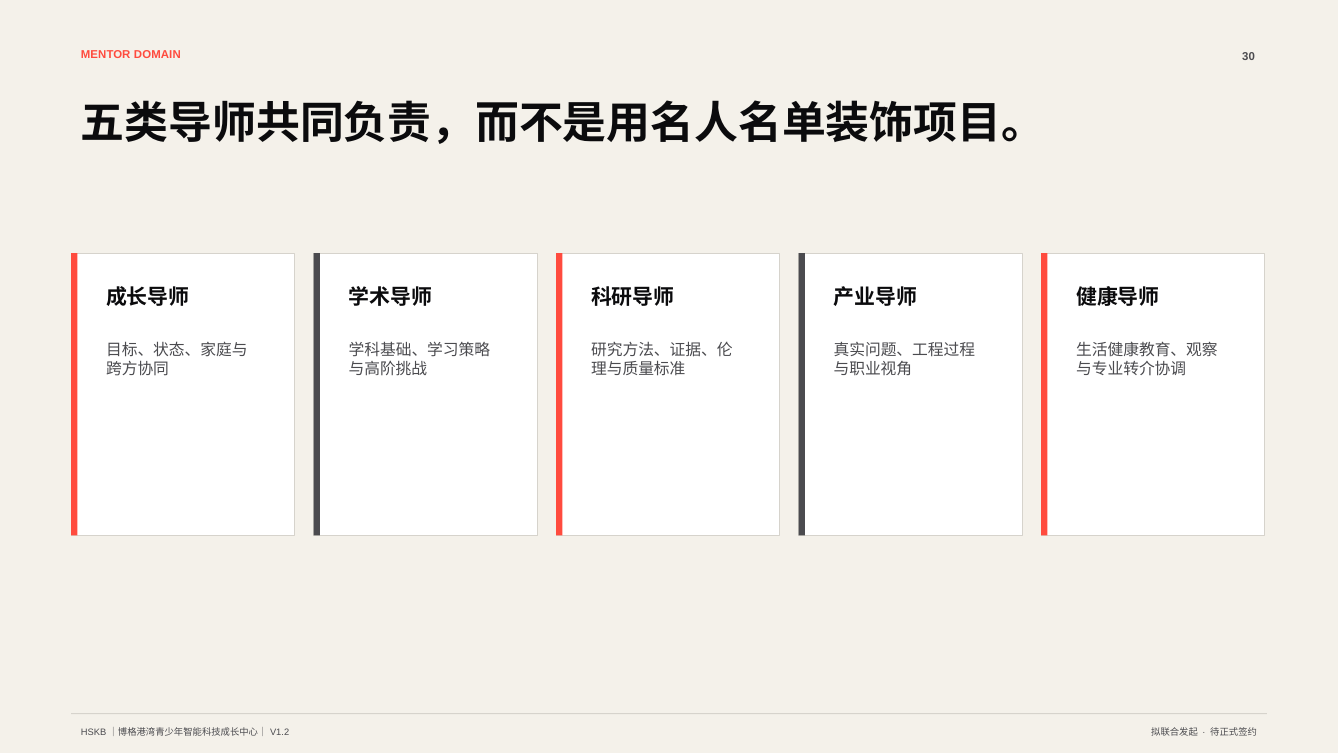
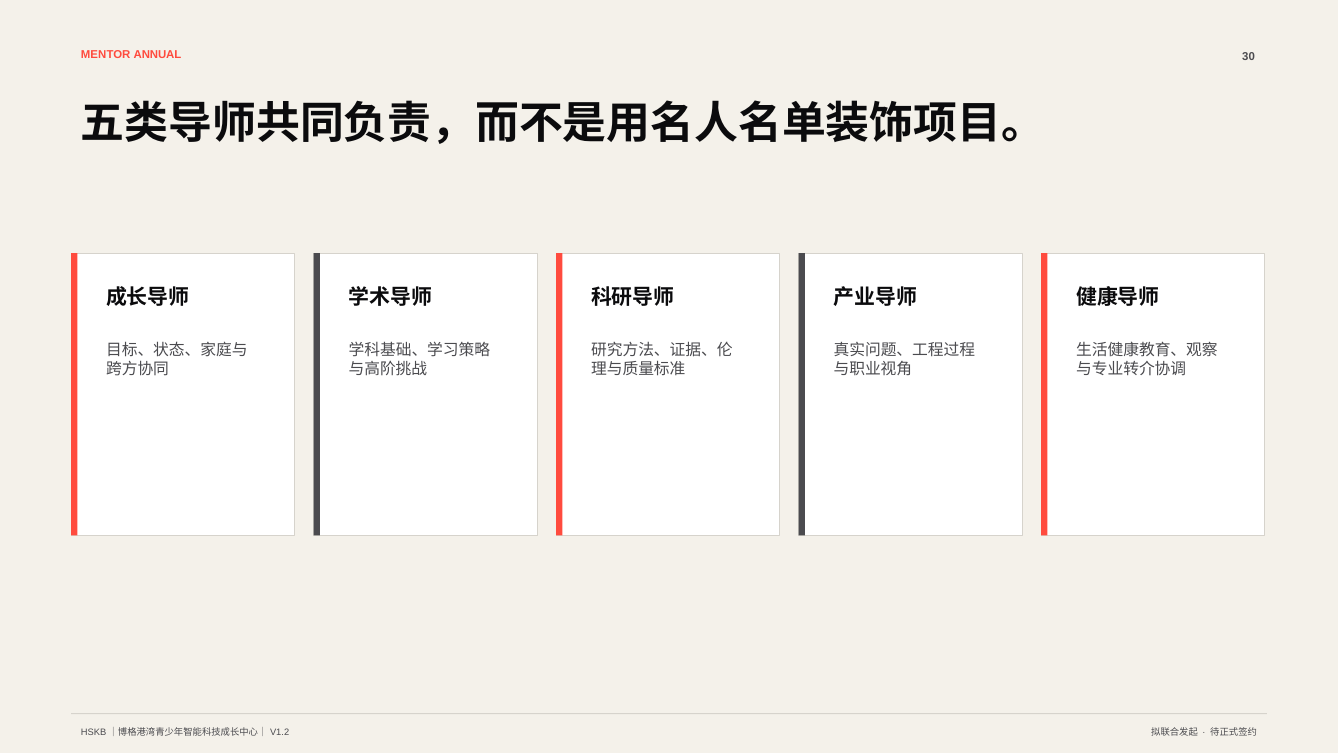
DOMAIN: DOMAIN -> ANNUAL
